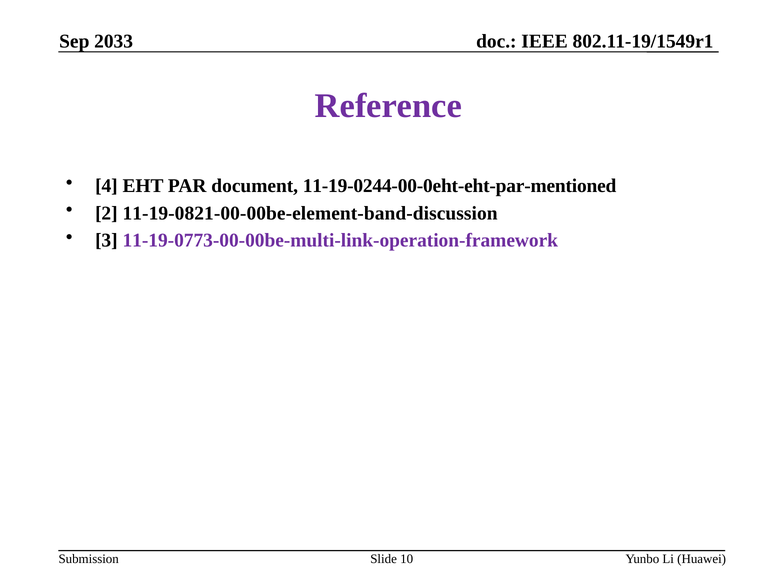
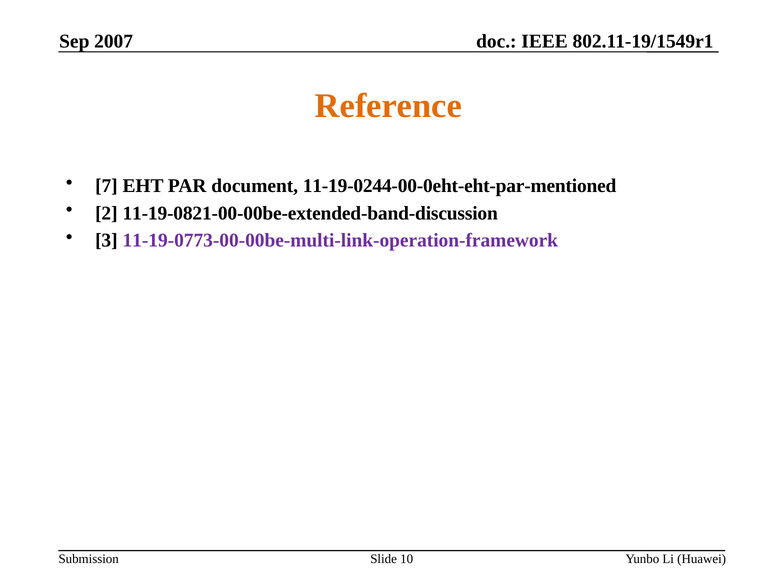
2033: 2033 -> 2007
Reference colour: purple -> orange
4: 4 -> 7
11-19-0821-00-00be-element-band-discussion: 11-19-0821-00-00be-element-band-discussion -> 11-19-0821-00-00be-extended-band-discussion
